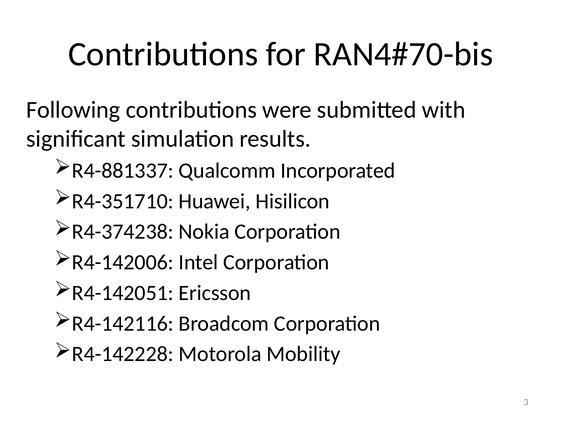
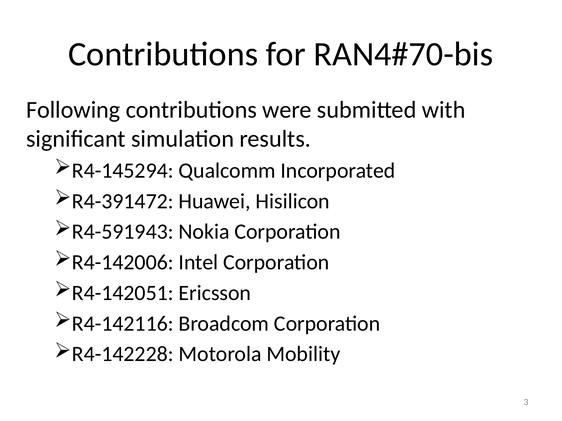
R4-881337: R4-881337 -> R4-145294
R4-351710: R4-351710 -> R4-391472
R4-374238: R4-374238 -> R4-591943
